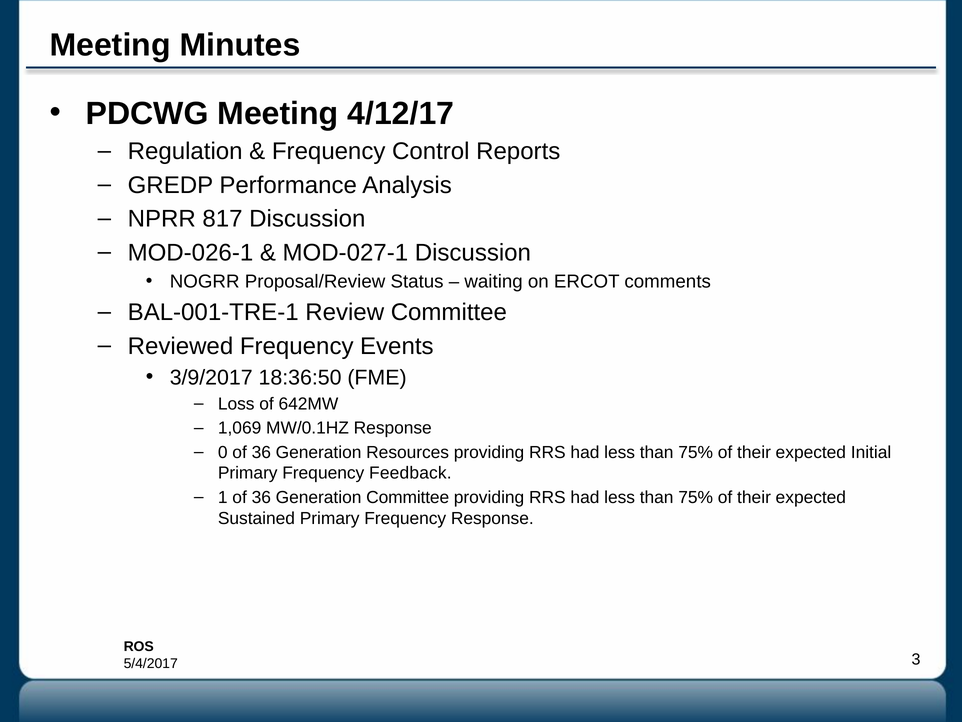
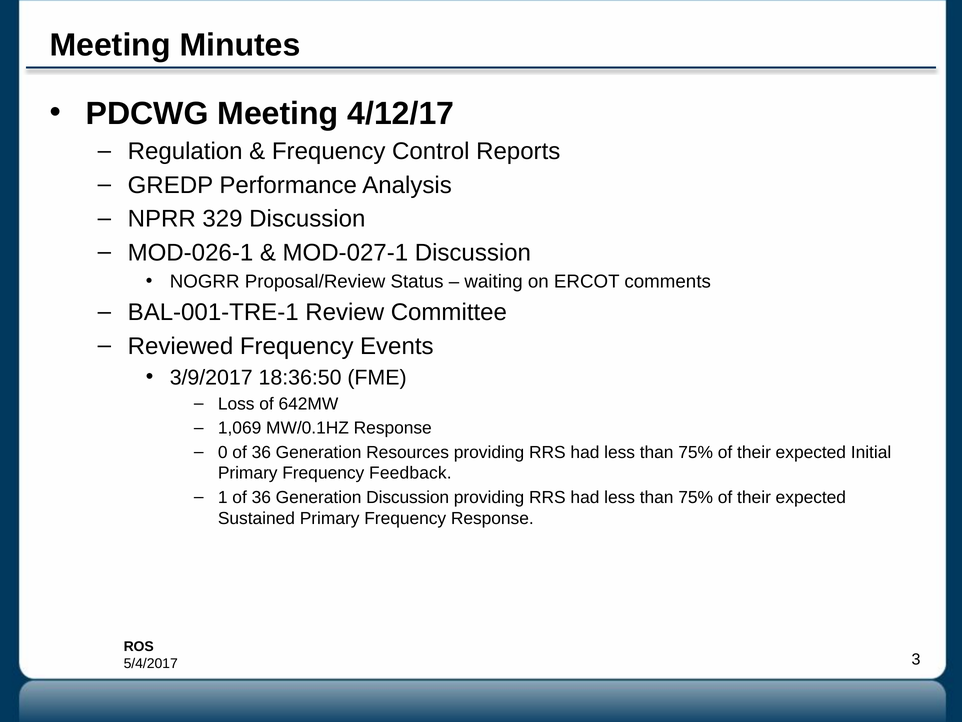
817: 817 -> 329
Generation Committee: Committee -> Discussion
